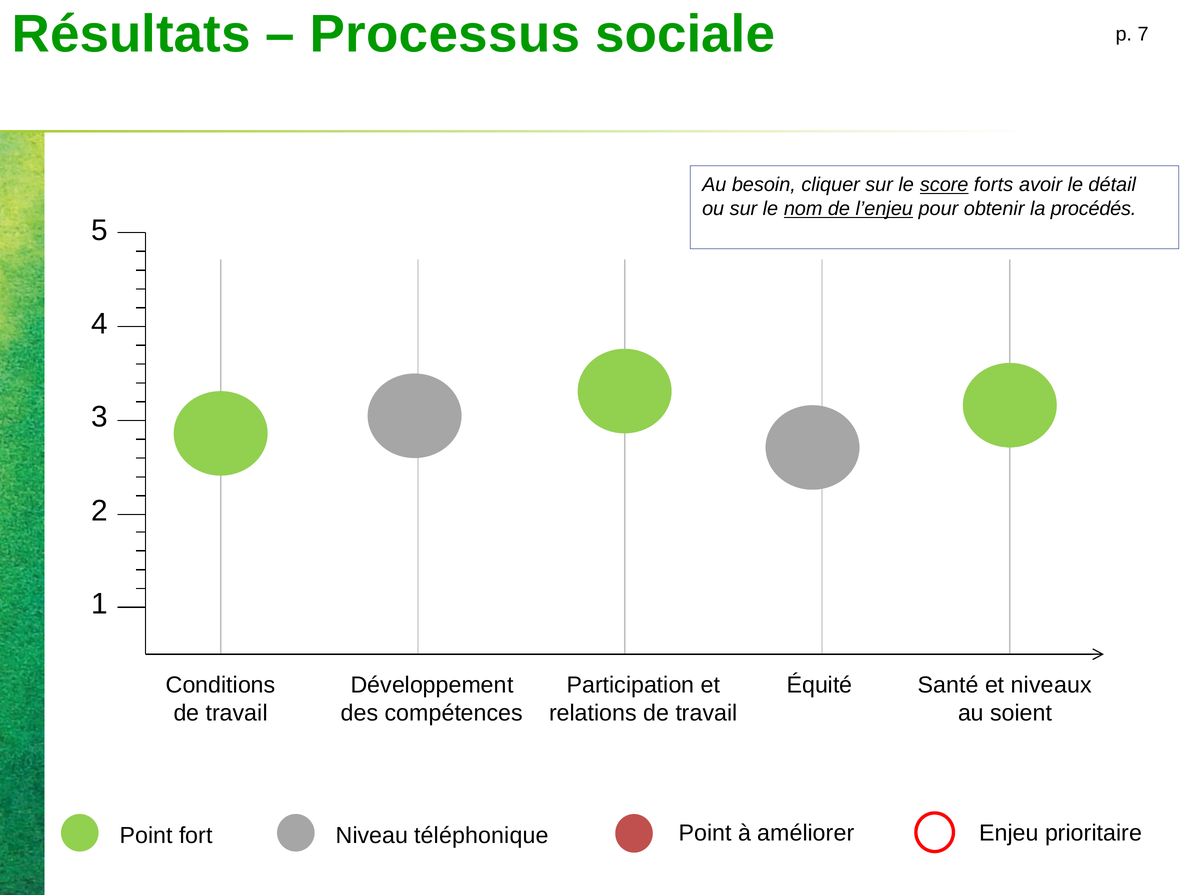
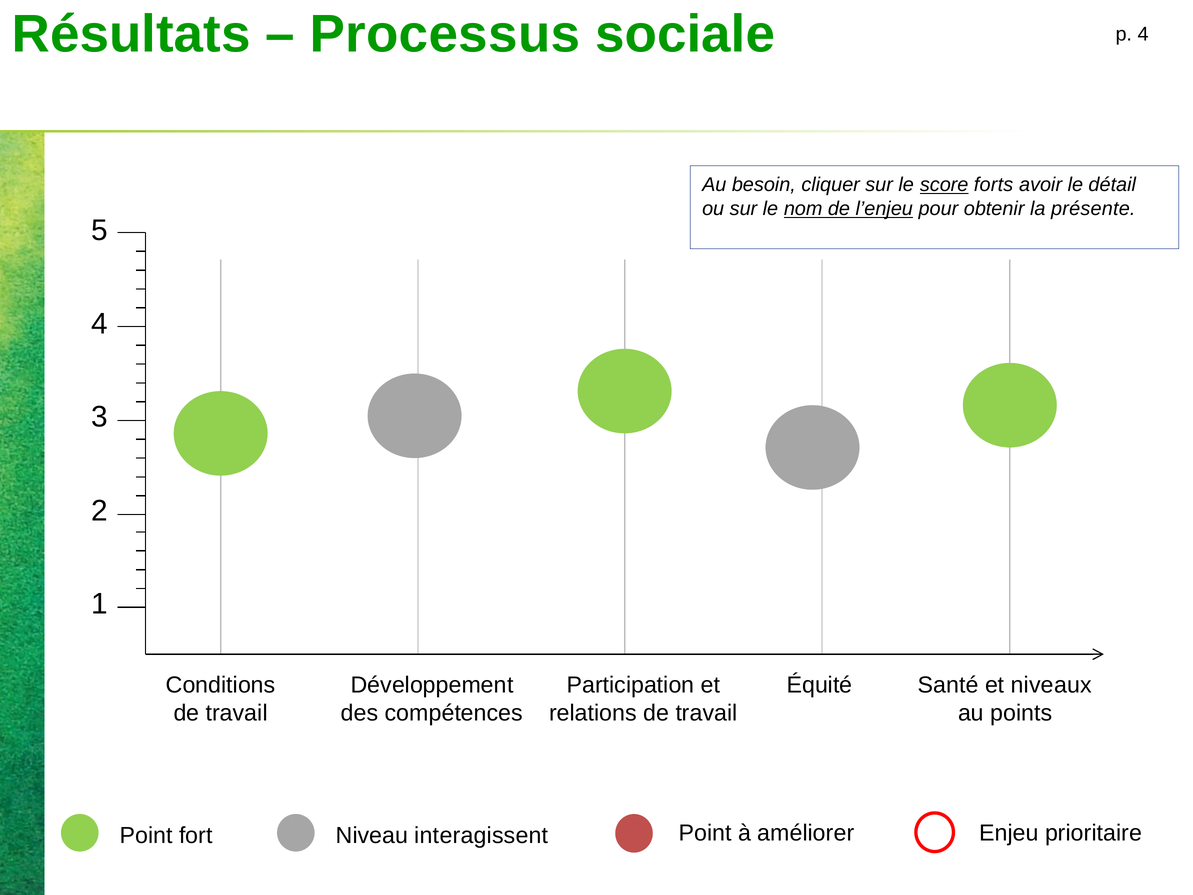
p 7: 7 -> 4
procédés: procédés -> présente
soient: soient -> points
téléphonique: téléphonique -> interagissent
